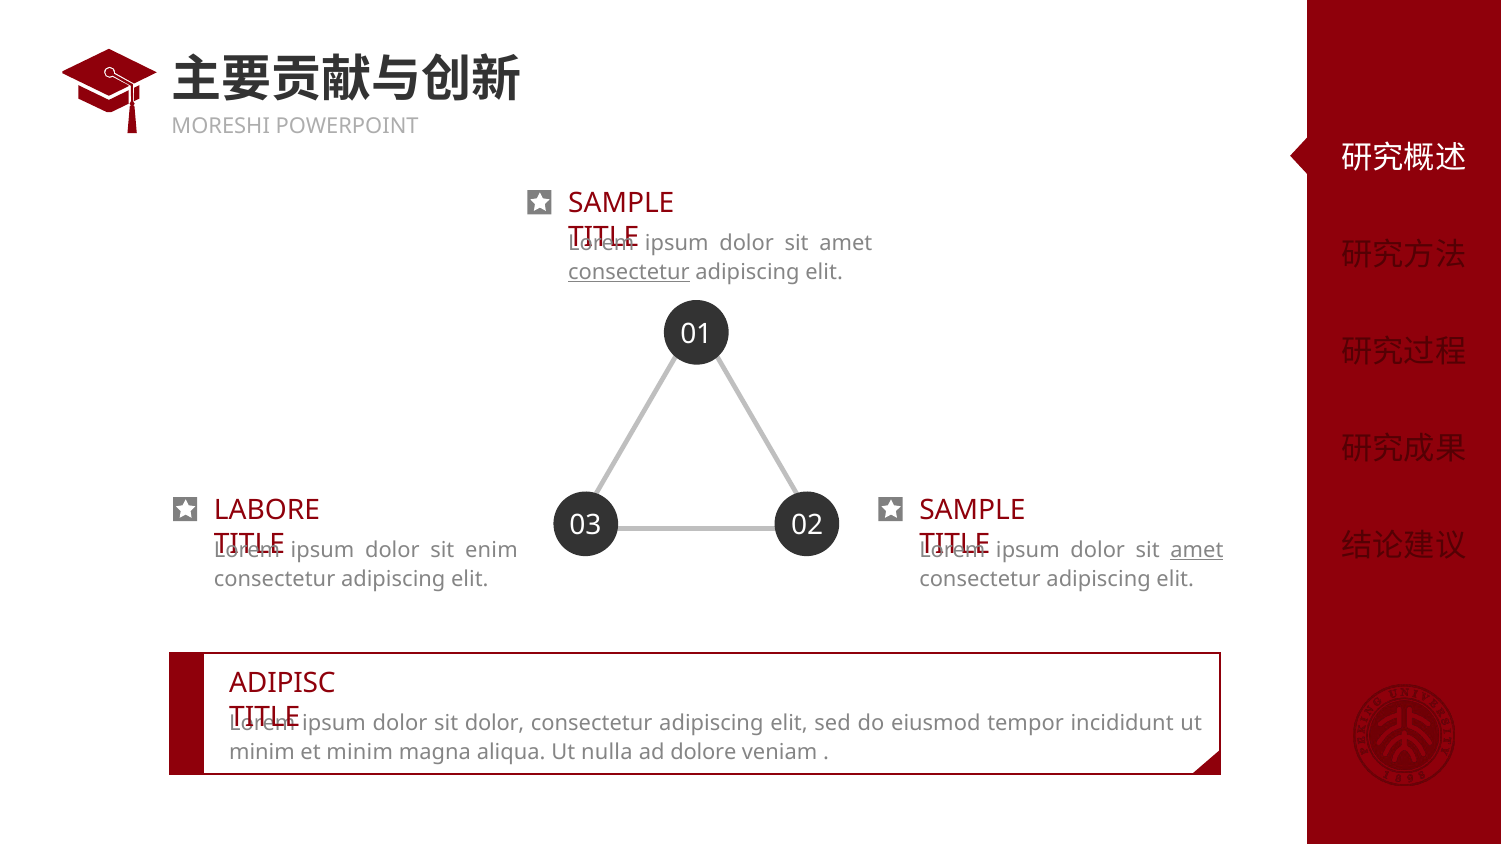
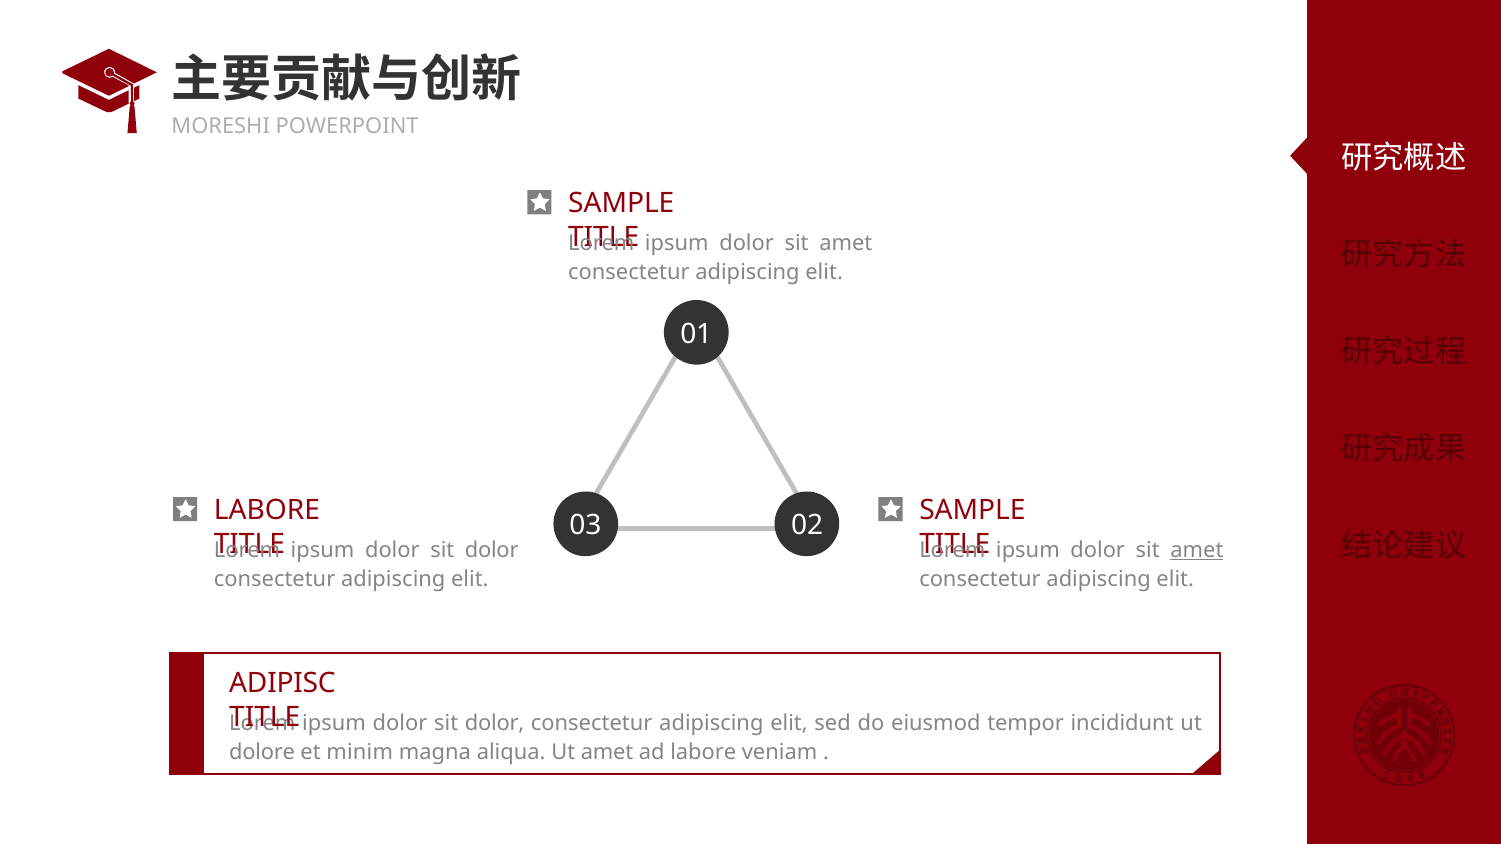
consectetur at (629, 272) underline: present -> none
enim at (491, 550): enim -> dolor
minim at (262, 752): minim -> dolore
Ut nulla: nulla -> amet
ad dolore: dolore -> labore
